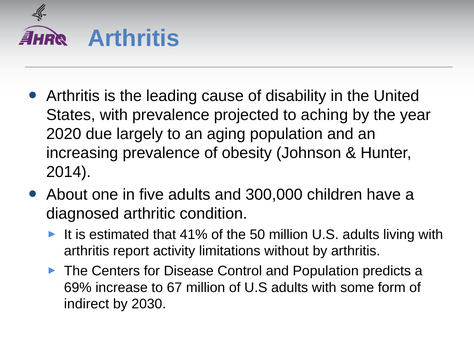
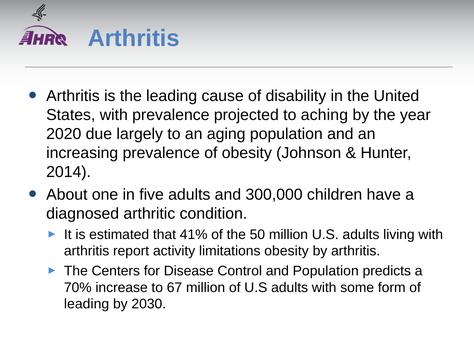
limitations without: without -> obesity
69%: 69% -> 70%
indirect at (87, 304): indirect -> leading
